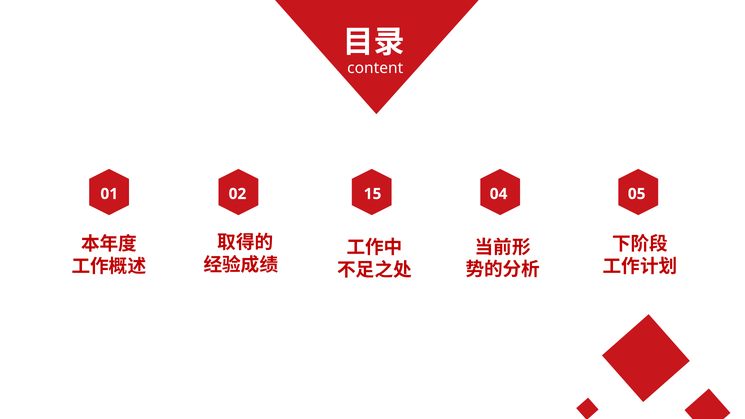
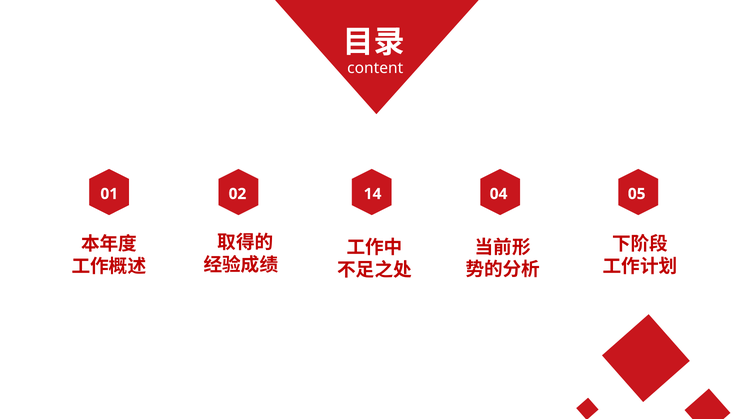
15: 15 -> 14
